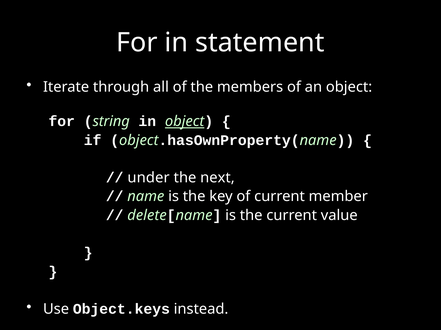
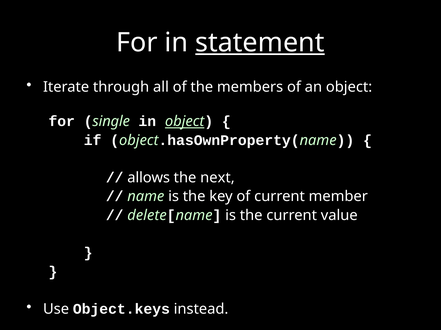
statement underline: none -> present
string: string -> single
under: under -> allows
